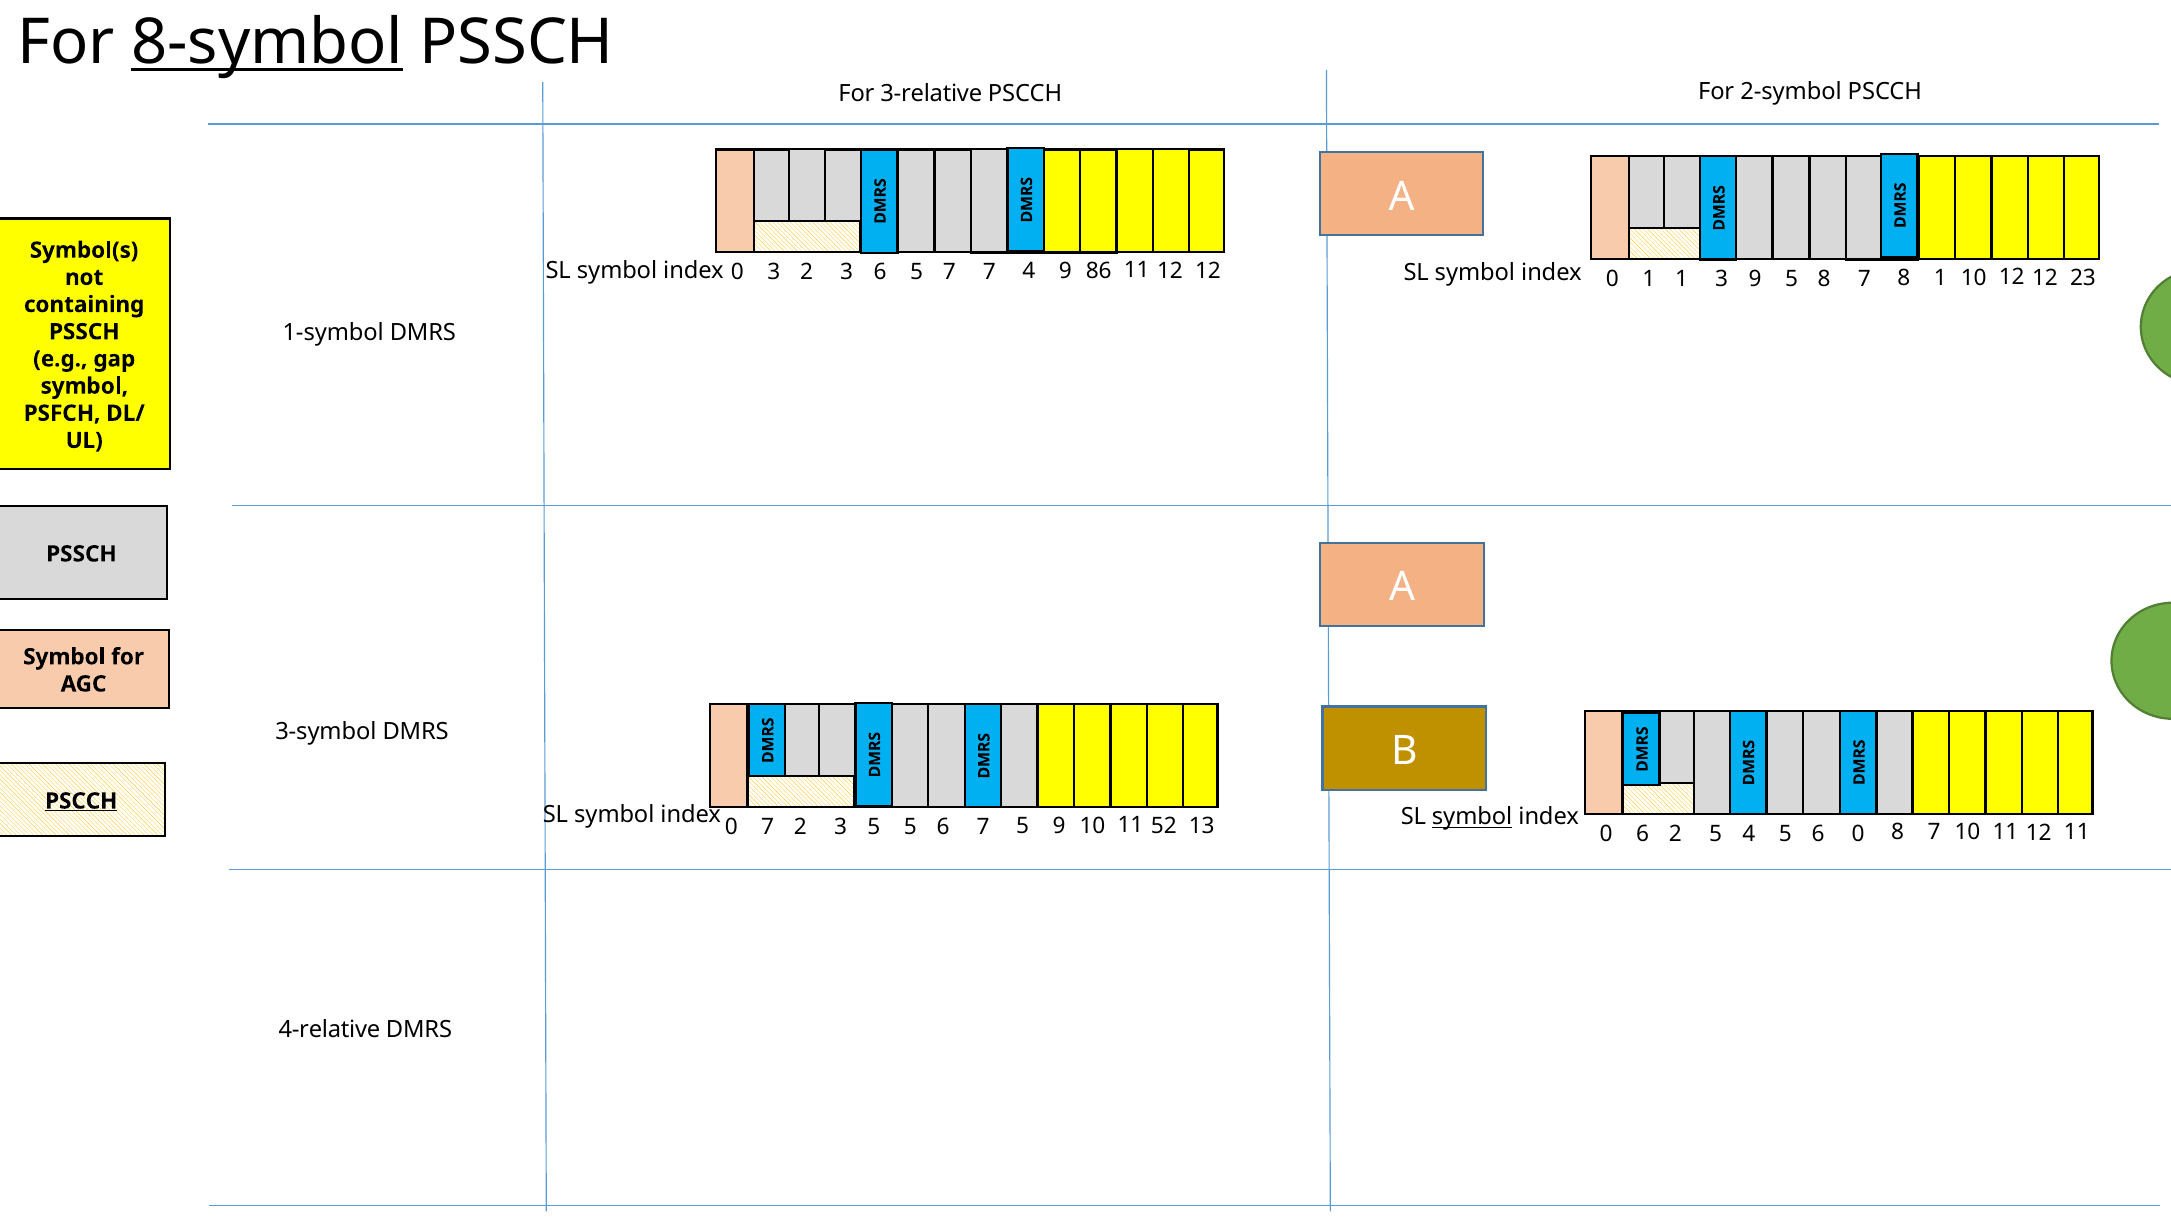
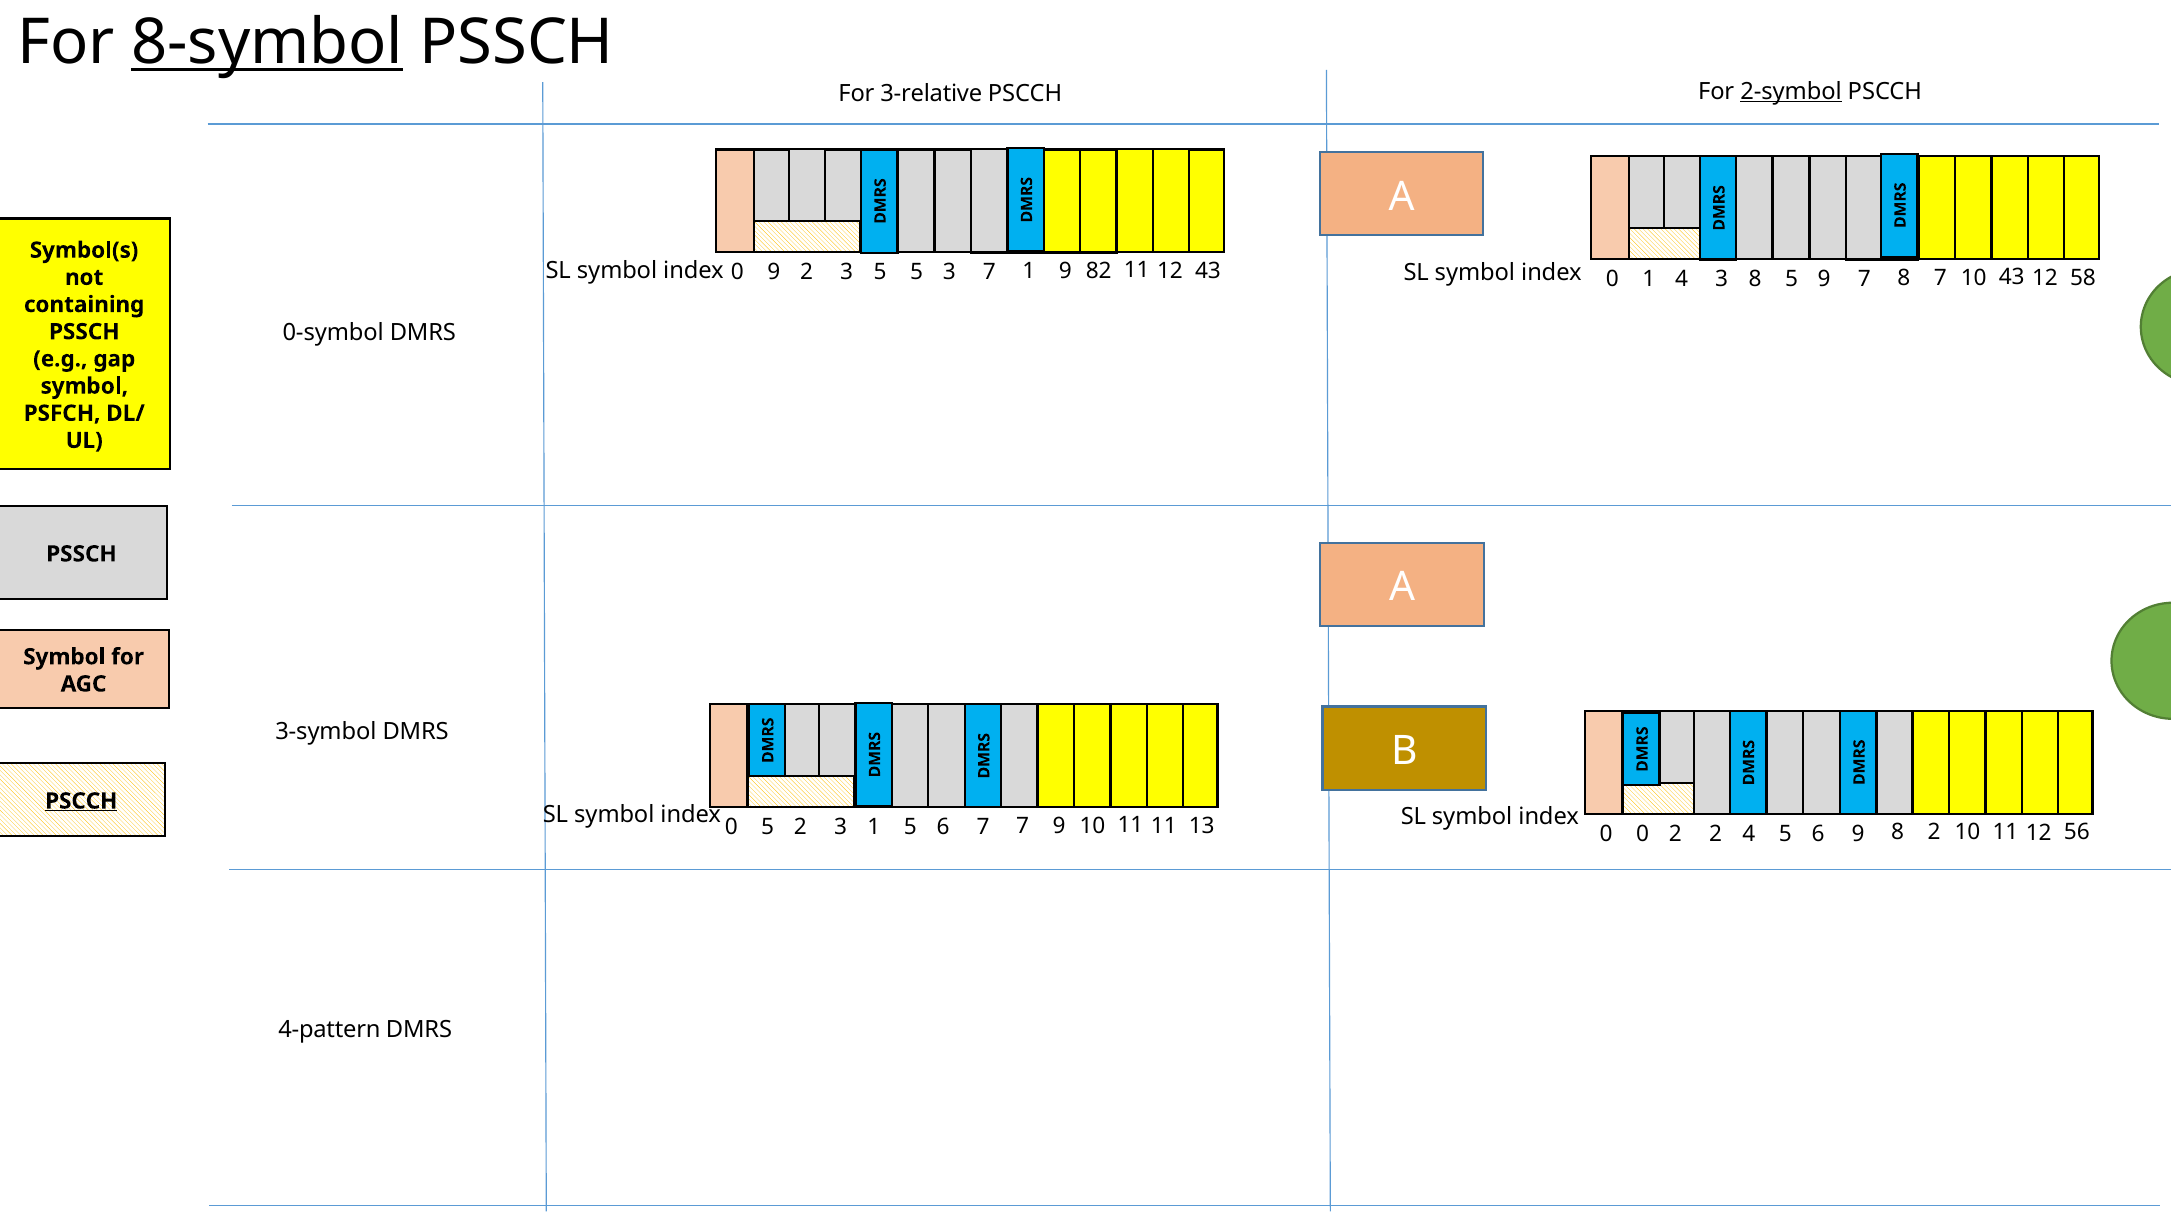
2-symbol underline: none -> present
0 3: 3 -> 9
3 6: 6 -> 5
5 7: 7 -> 3
7 4: 4 -> 1
86: 86 -> 82
11 12 12: 12 -> 43
1 1: 1 -> 4
3 9: 9 -> 8
5 8: 8 -> 9
8 1: 1 -> 7
10 12: 12 -> 43
23: 23 -> 58
1-symbol: 1-symbol -> 0-symbol
symbol at (1472, 817) underline: present -> none
0 7: 7 -> 5
3 5: 5 -> 1
7 5: 5 -> 7
11 52: 52 -> 11
0 6: 6 -> 0
2 5: 5 -> 2
6 0: 0 -> 9
7 at (1934, 833): 7 -> 2
12 11: 11 -> 56
4-relative: 4-relative -> 4-pattern
